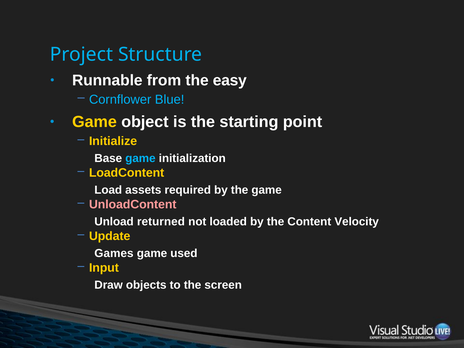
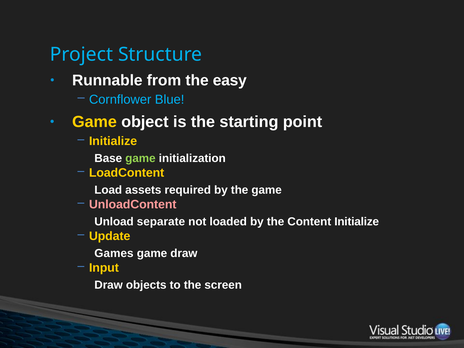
game at (140, 158) colour: light blue -> light green
returned: returned -> separate
Content Velocity: Velocity -> Initialize
game used: used -> draw
